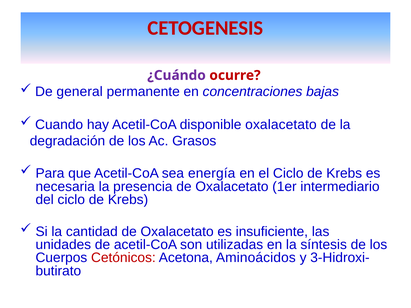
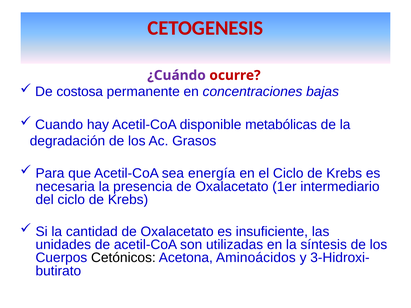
general: general -> costosa
disponible oxalacetato: oxalacetato -> metabólicas
Cetónicos colour: red -> black
